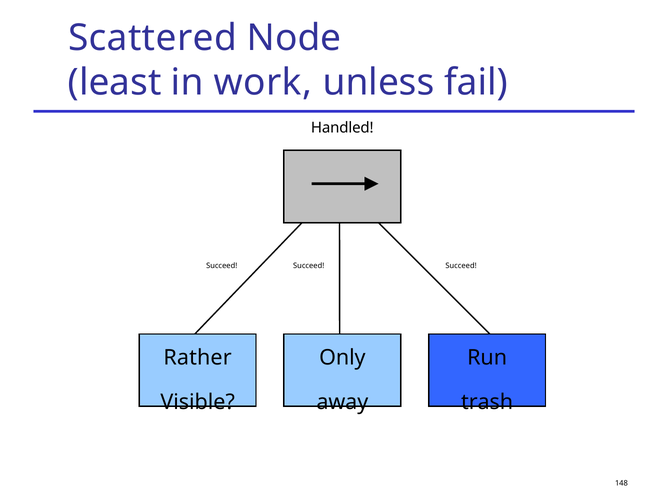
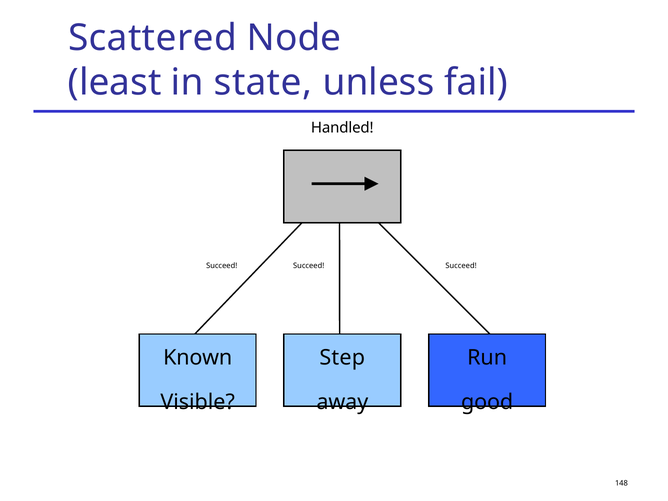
work: work -> state
Rather: Rather -> Known
Only: Only -> Step
trash: trash -> good
